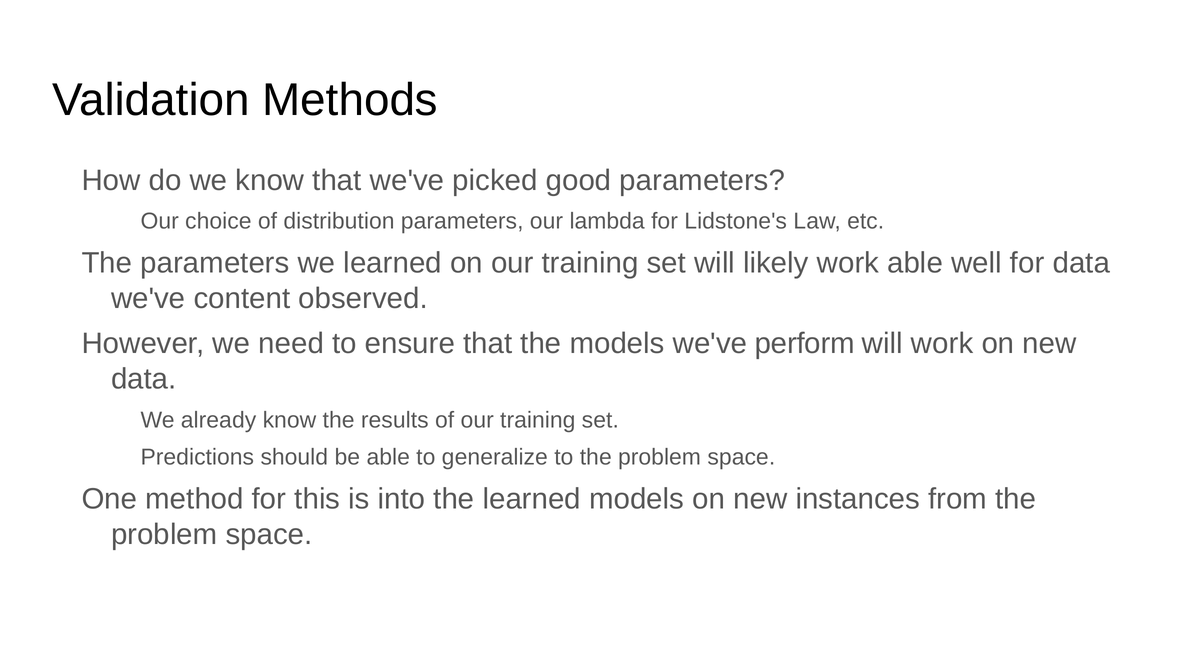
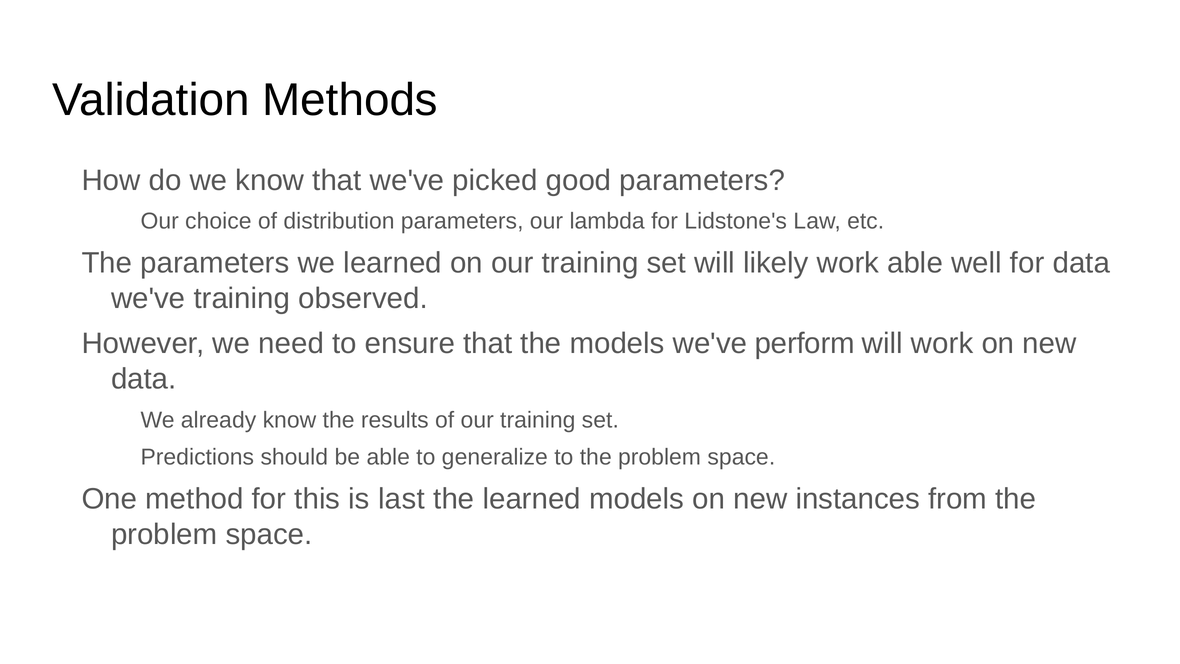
we've content: content -> training
into: into -> last
